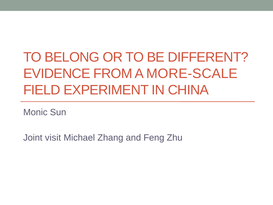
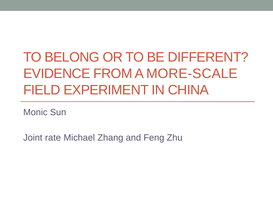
visit: visit -> rate
